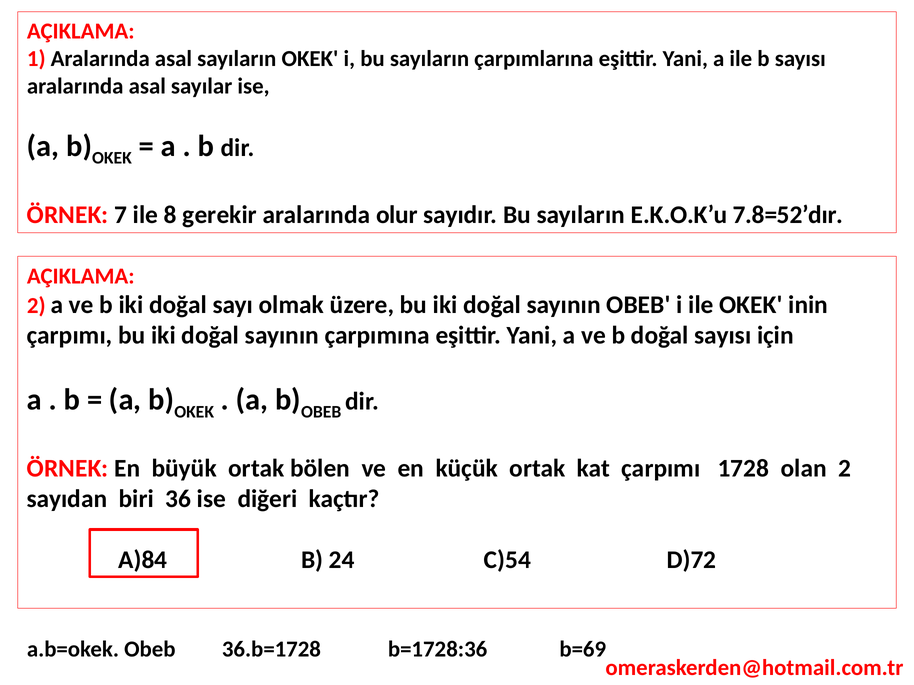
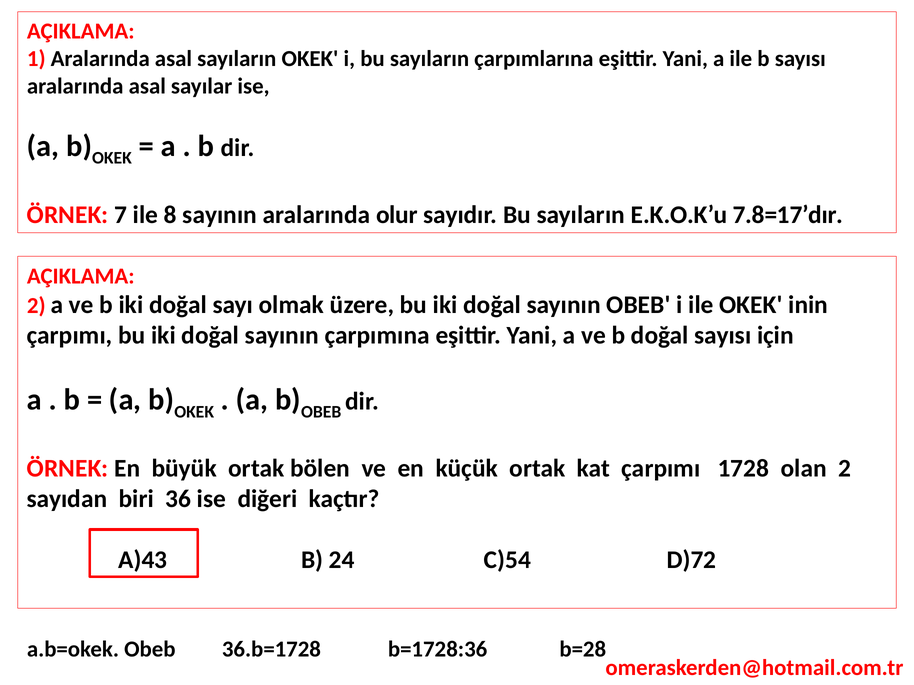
8 gerekir: gerekir -> sayının
7.8=52’dır: 7.8=52’dır -> 7.8=17’dır
A)84: A)84 -> A)43
b=69: b=69 -> b=28
